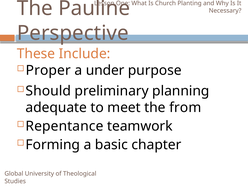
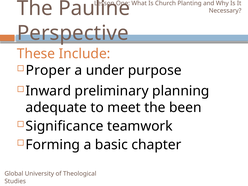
Should: Should -> Inward
from: from -> been
Repentance: Repentance -> Significance
